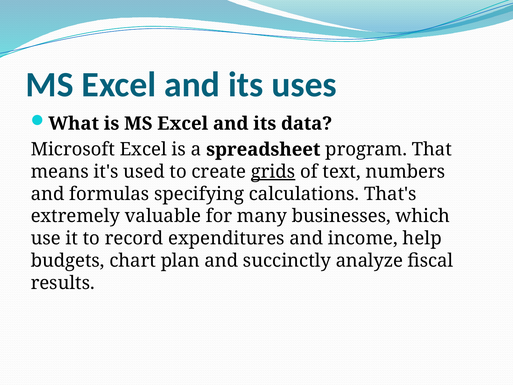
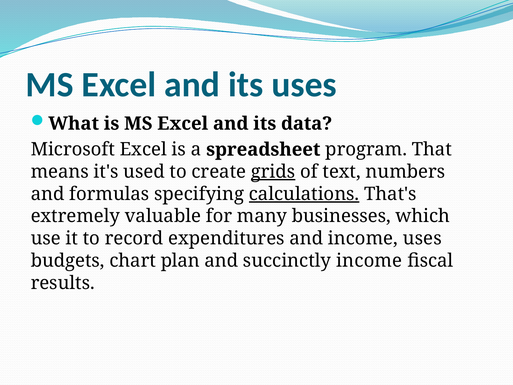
calculations underline: none -> present
income help: help -> uses
succinctly analyze: analyze -> income
